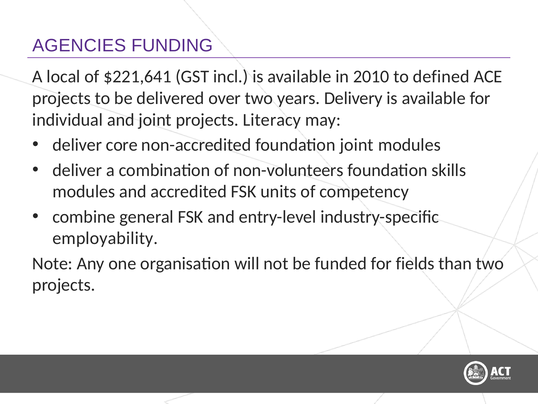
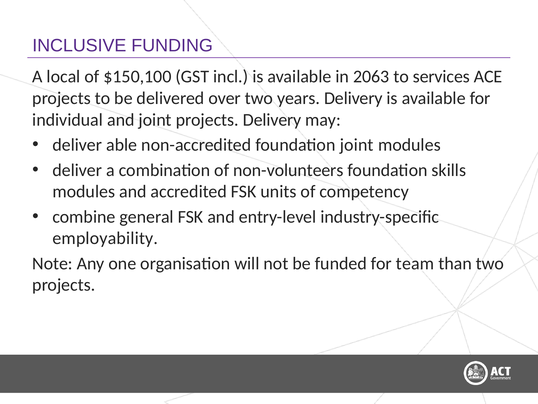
AGENCIES: AGENCIES -> INCLUSIVE
$221,641: $221,641 -> $150,100
2010: 2010 -> 2063
defined: defined -> services
projects Literacy: Literacy -> Delivery
core: core -> able
fields: fields -> team
